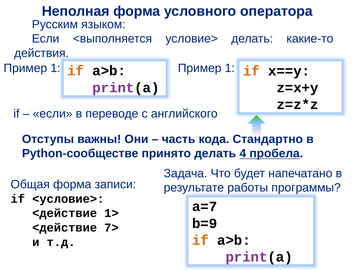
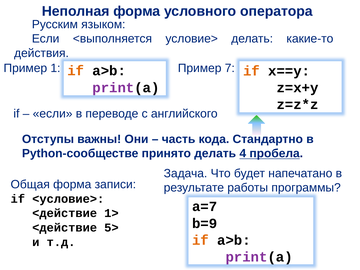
1 Пример 1: 1 -> 7
7>: 7> -> 5>
